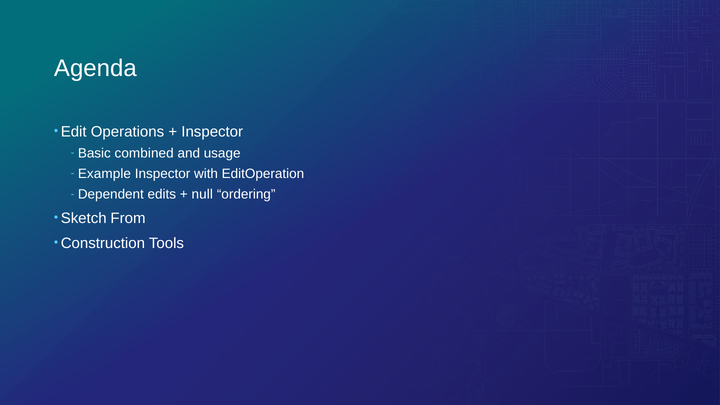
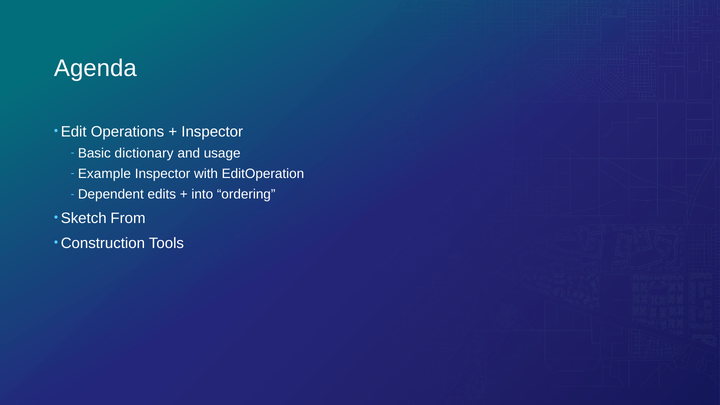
combined: combined -> dictionary
null: null -> into
